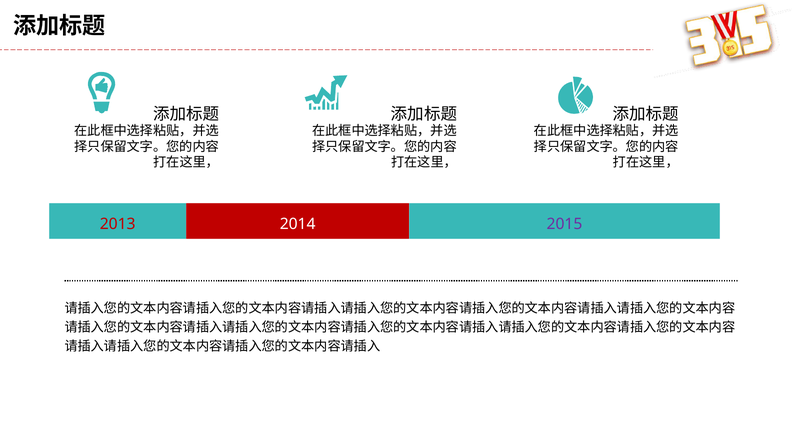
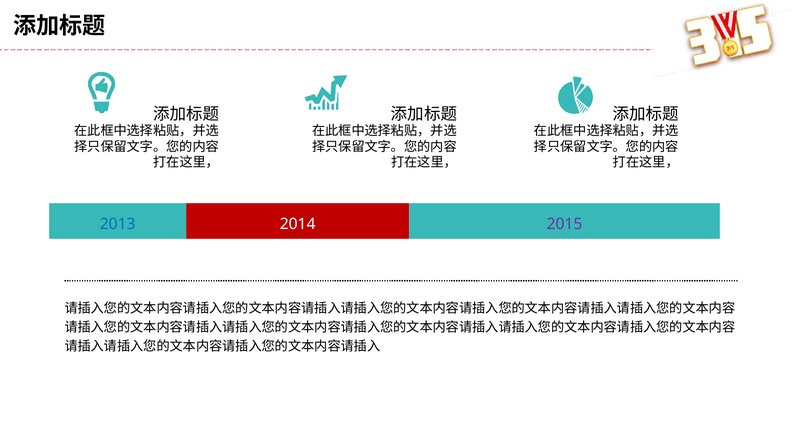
2013 colour: red -> blue
